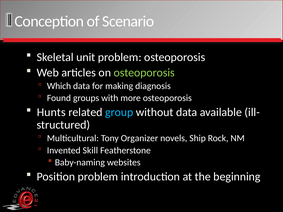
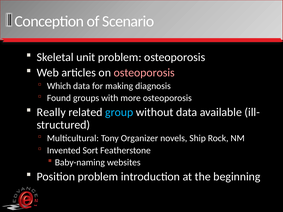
osteoporosis at (144, 73) colour: light green -> pink
Hunts: Hunts -> Really
Skill: Skill -> Sort
